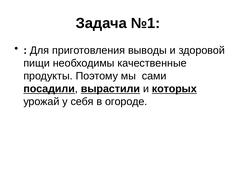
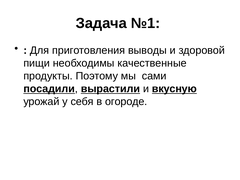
которых: которых -> вкусную
